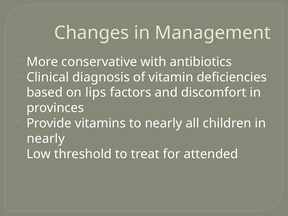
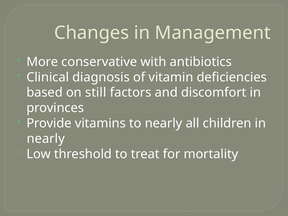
lips: lips -> still
attended: attended -> mortality
